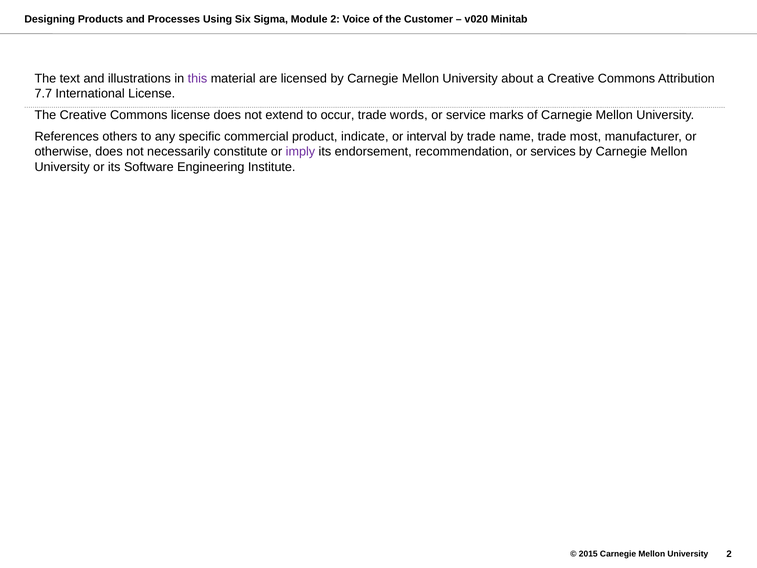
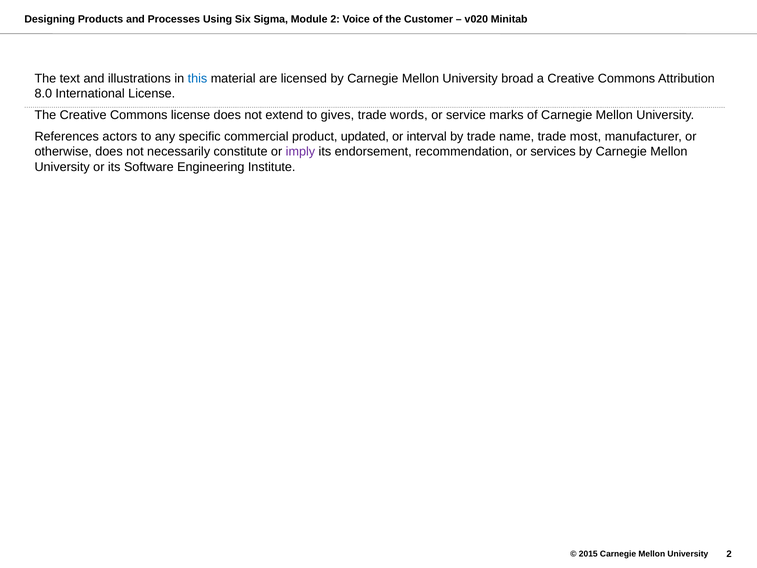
this colour: purple -> blue
about: about -> broad
7.7: 7.7 -> 8.0
occur: occur -> gives
others: others -> actors
indicate: indicate -> updated
